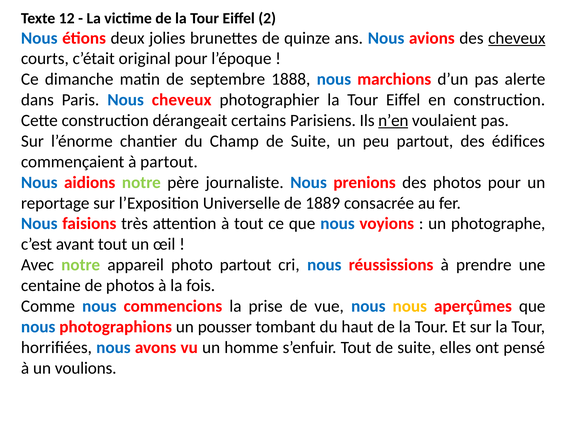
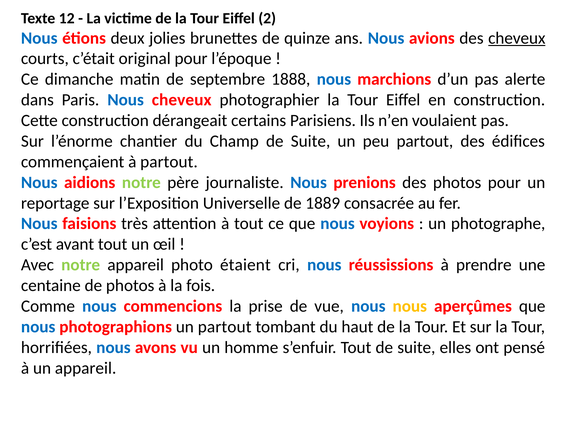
n’en underline: present -> none
photo partout: partout -> étaient
un pousser: pousser -> partout
un voulions: voulions -> appareil
